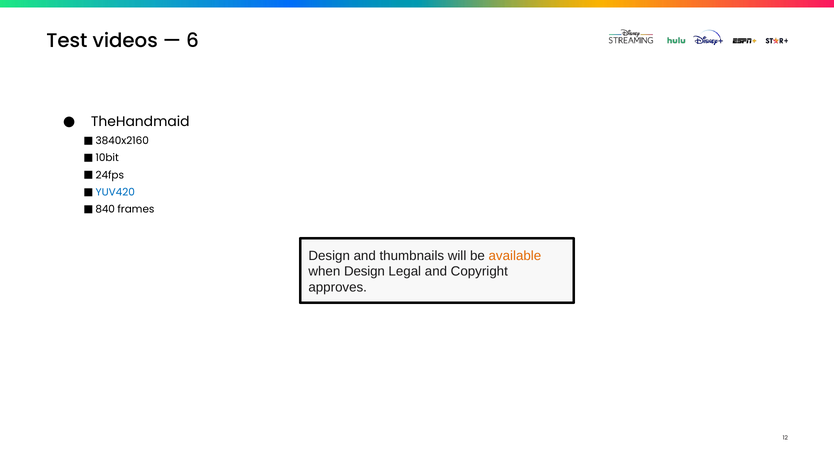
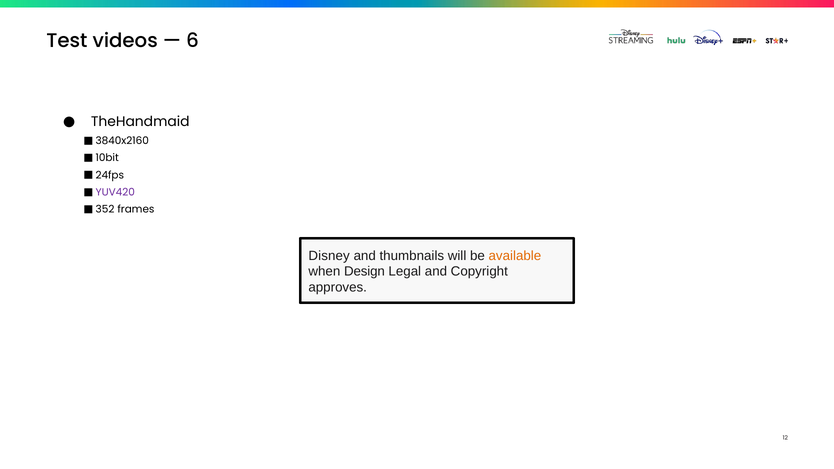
YUV420 colour: blue -> purple
840: 840 -> 352
Design at (329, 256): Design -> Disney
